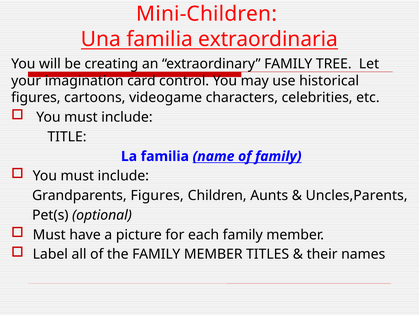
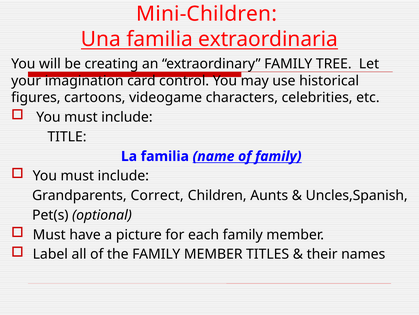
Grandparents Figures: Figures -> Correct
Uncles,Parents: Uncles,Parents -> Uncles,Spanish
